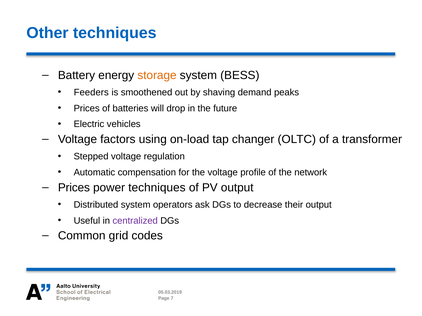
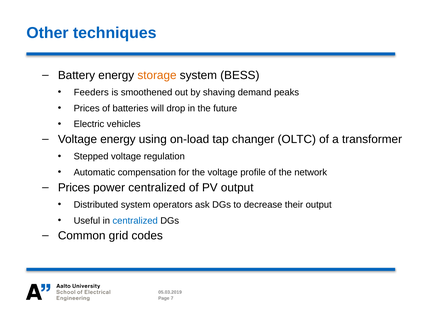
Voltage factors: factors -> energy
power techniques: techniques -> centralized
centralized at (135, 221) colour: purple -> blue
